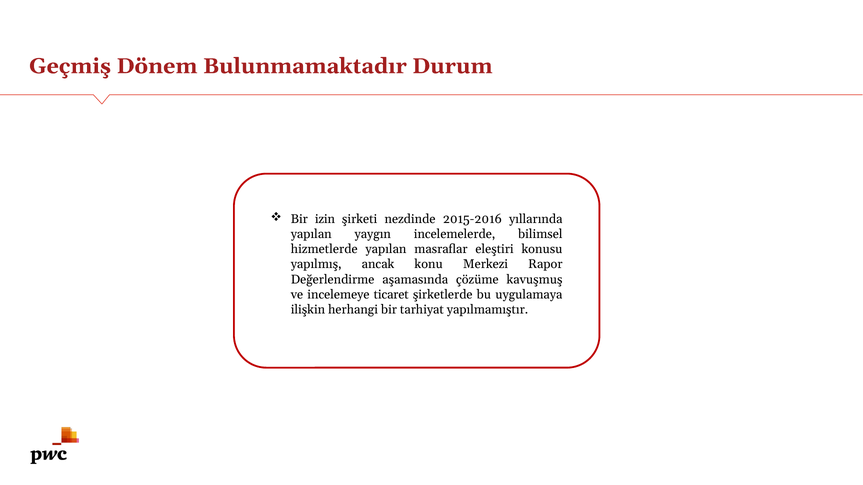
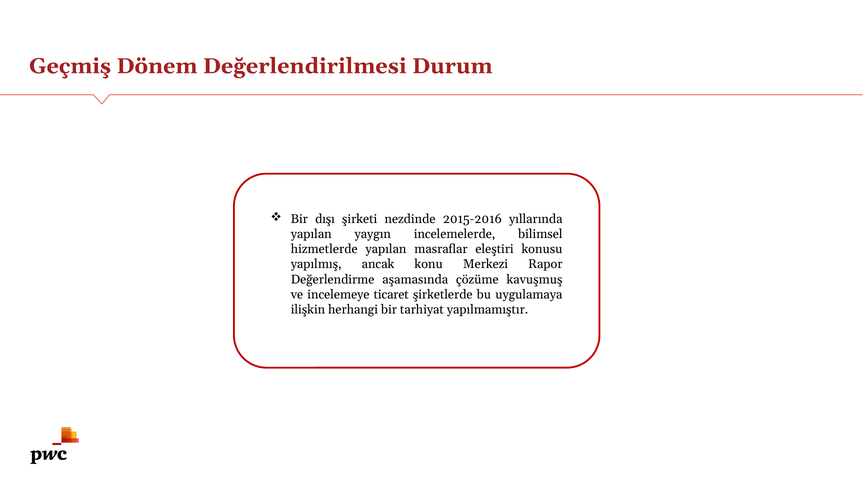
Bulunmamaktadır: Bulunmamaktadır -> Değerlendirilmesi
izin: izin -> dışı
